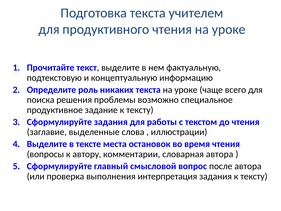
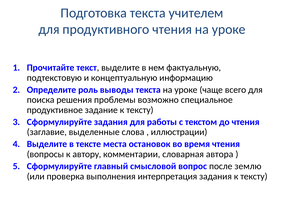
никаких: никаких -> выводы
после автора: автора -> землю
